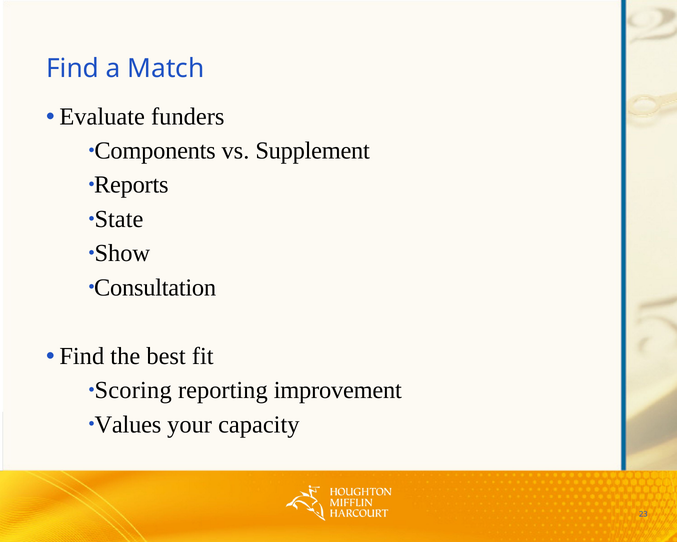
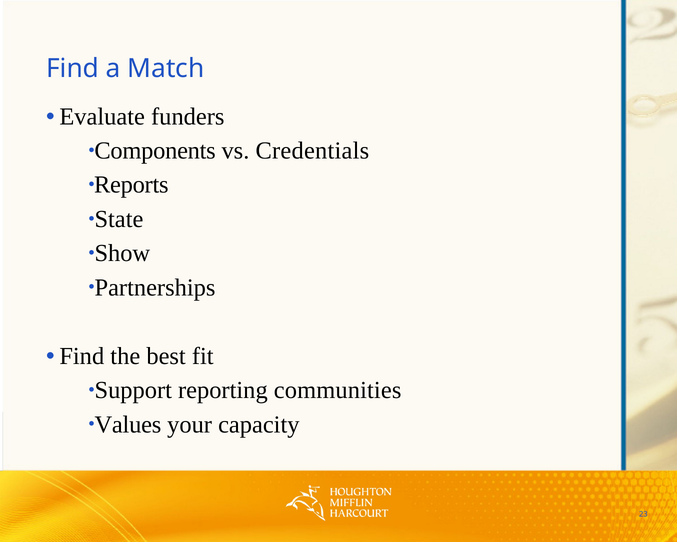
Supplement: Supplement -> Credentials
Consultation: Consultation -> Partnerships
Scoring: Scoring -> Support
improvement: improvement -> communities
